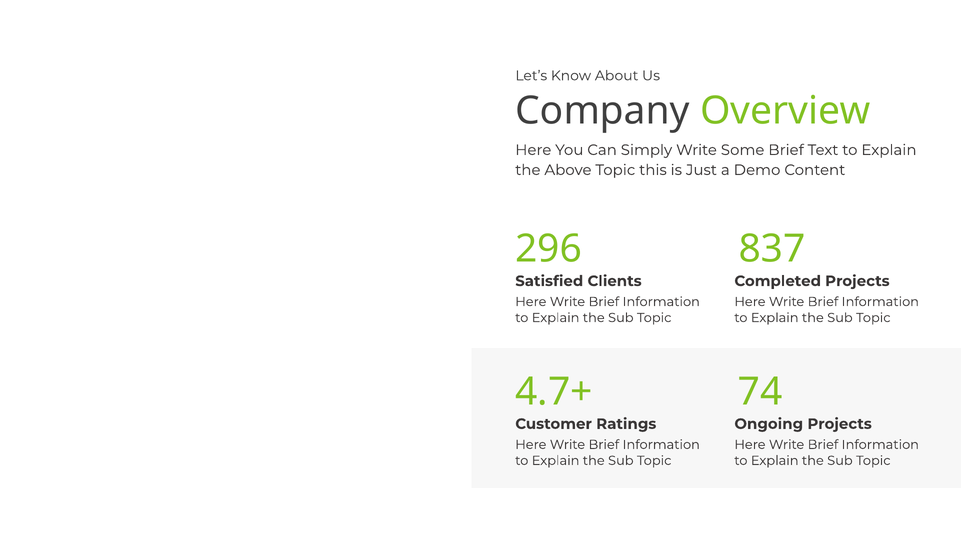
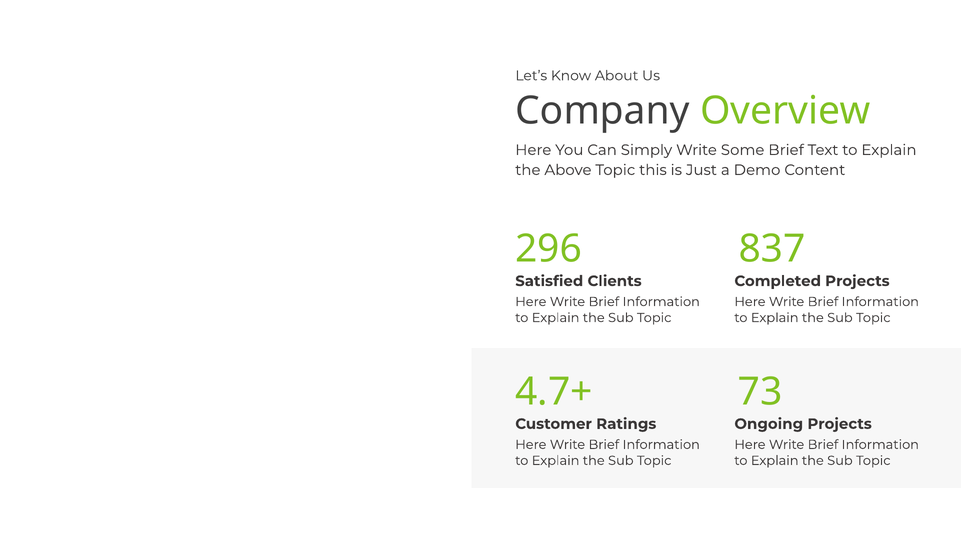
74: 74 -> 73
